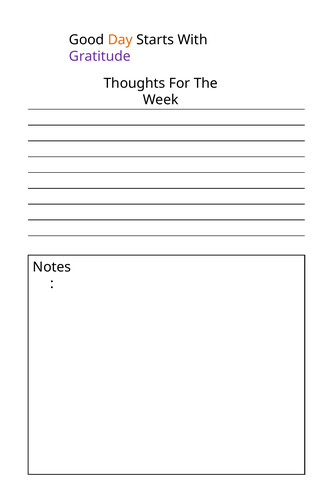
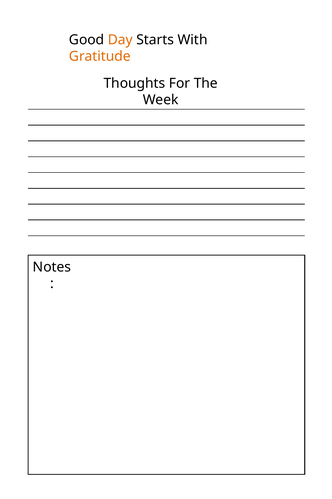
Gratitude colour: purple -> orange
